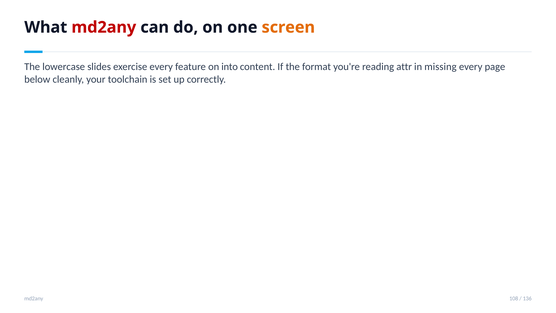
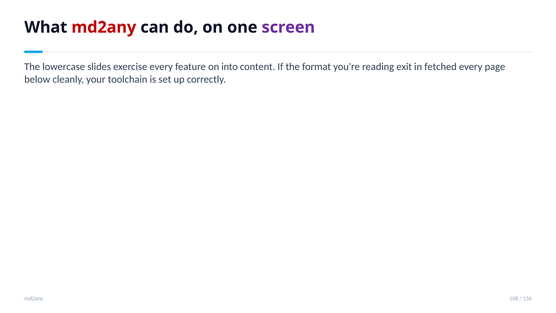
screen colour: orange -> purple
attr: attr -> exit
missing: missing -> fetched
